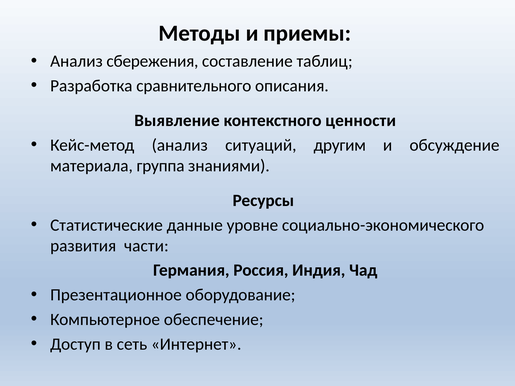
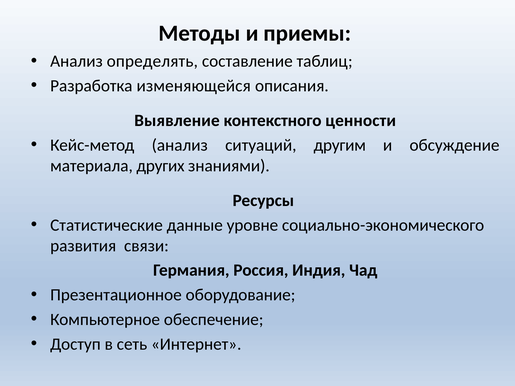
сбережения: сбережения -> определять
сравнительного: сравнительного -> изменяющейся
группа: группа -> других
части: части -> связи
